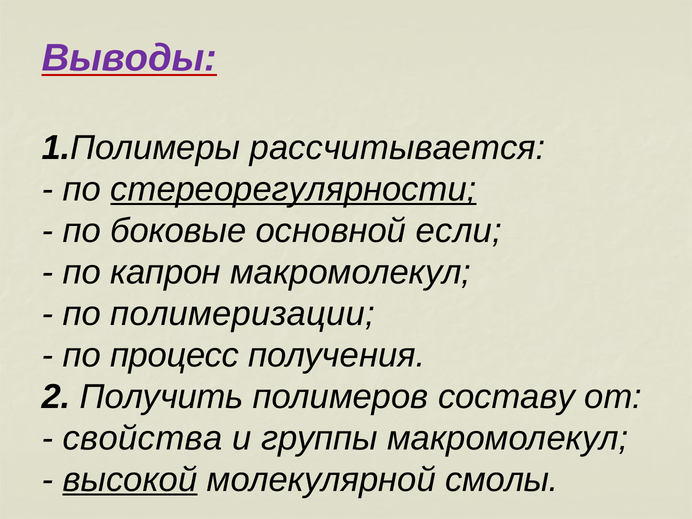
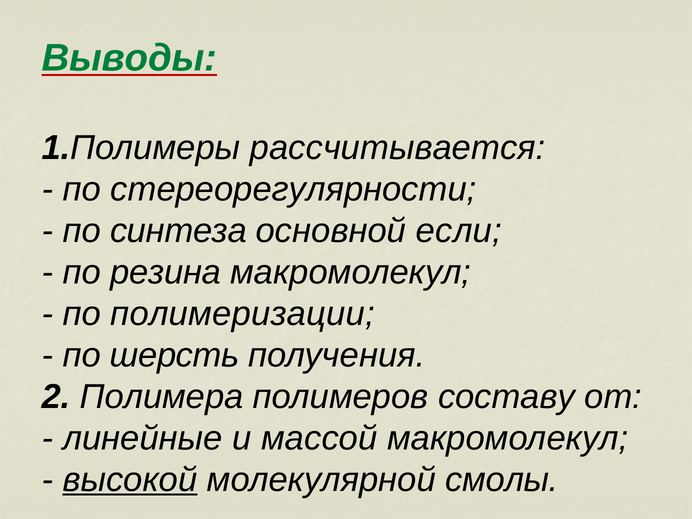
Выводы colour: purple -> green
стереорегулярности underline: present -> none
боковые: боковые -> синтеза
капрон: капрон -> резина
процесс: процесс -> шерсть
Получить: Получить -> Полимера
свойства: свойства -> линейные
группы: группы -> массой
